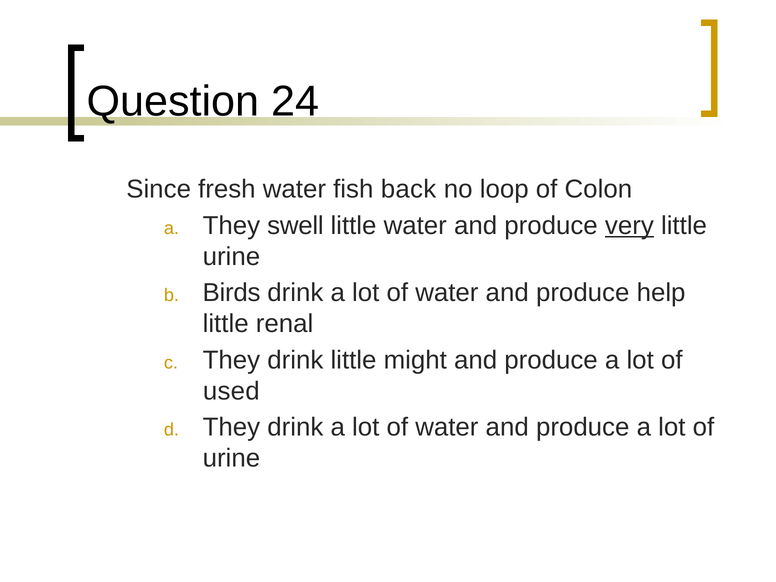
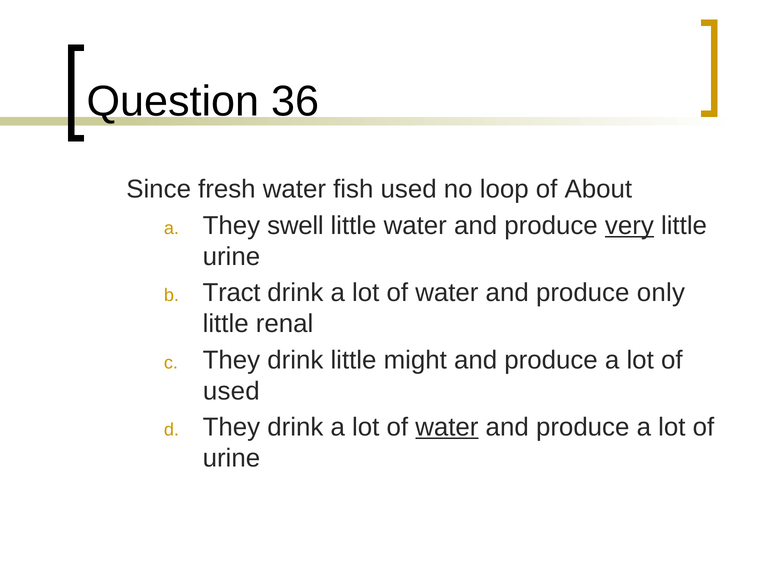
24: 24 -> 36
fish back: back -> used
Colon: Colon -> About
Birds: Birds -> Tract
help: help -> only
water at (447, 427) underline: none -> present
